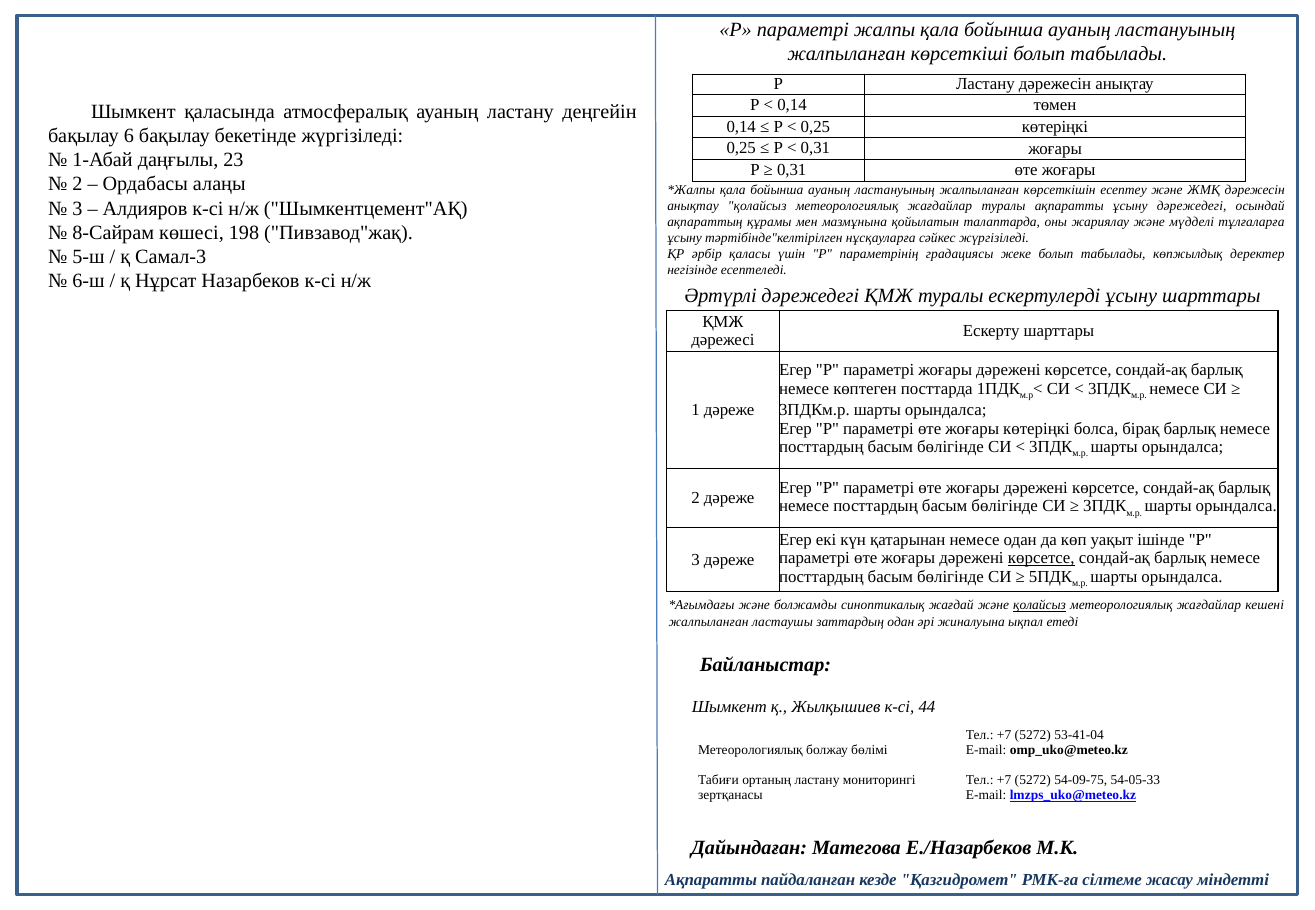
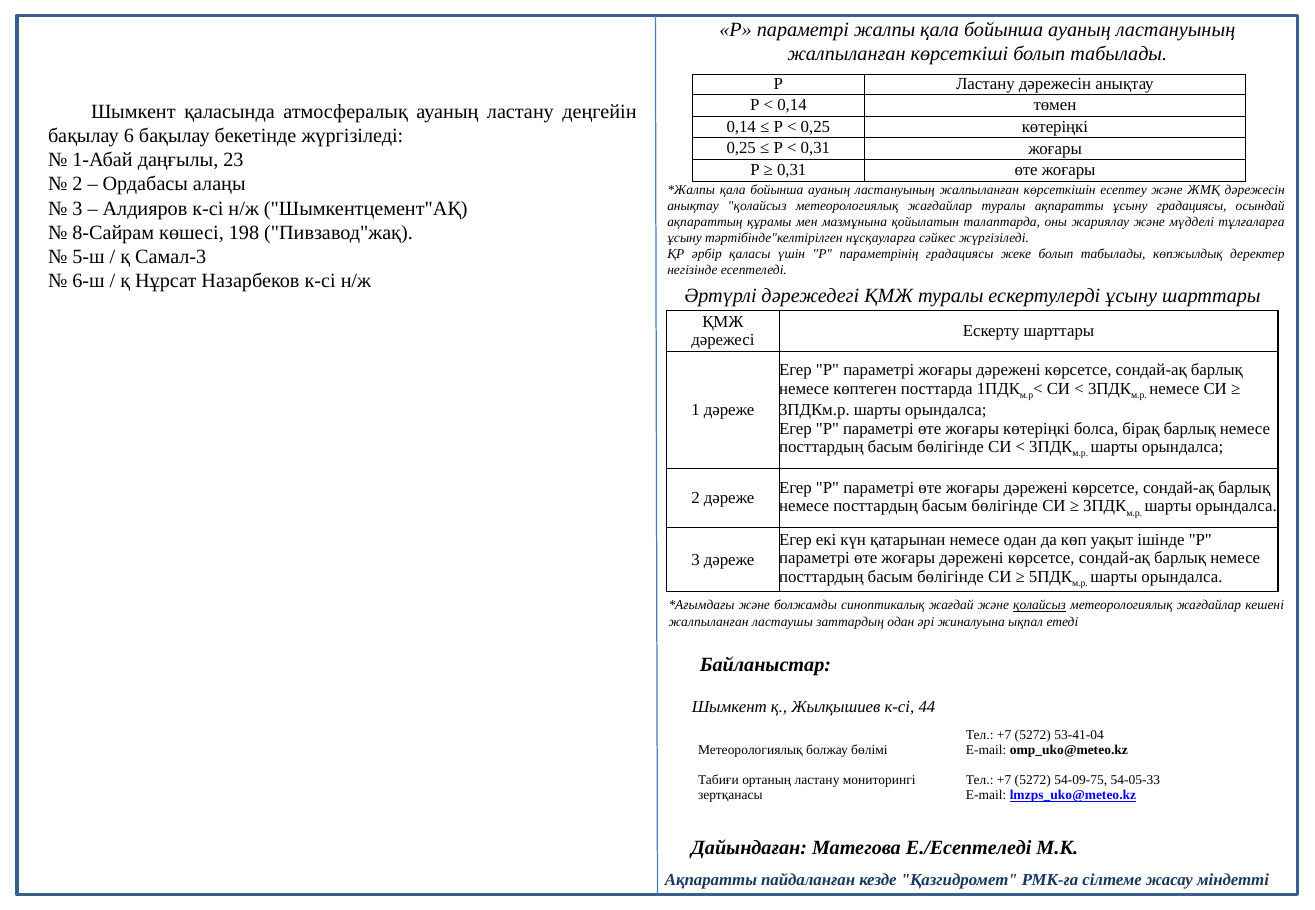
ұсыну дәрежедегі: дәрежедегі -> градациясы
көрсетсе at (1041, 559) underline: present -> none
Е./Назарбеков: Е./Назарбеков -> Е./Есептеледі
